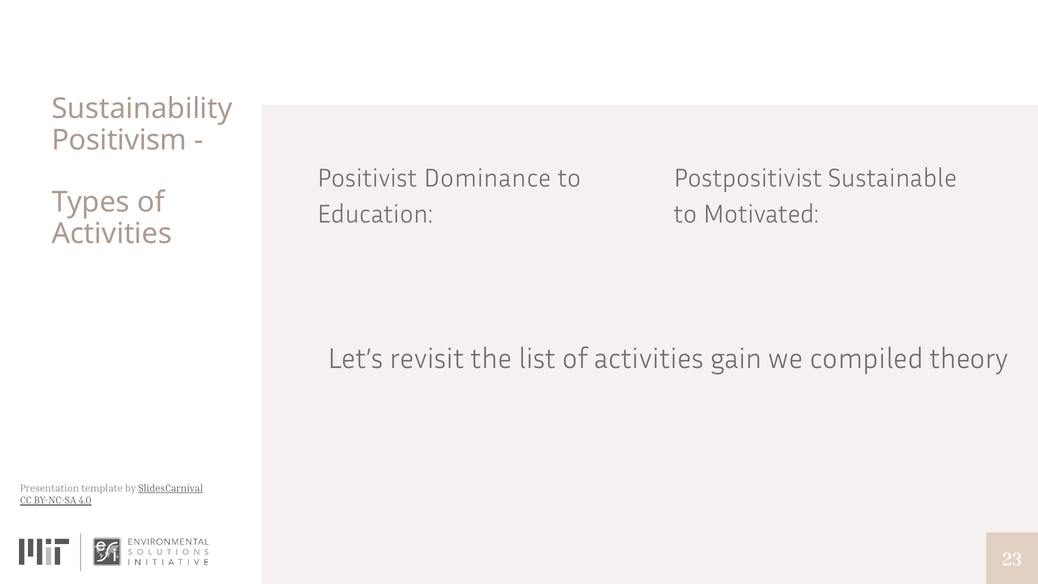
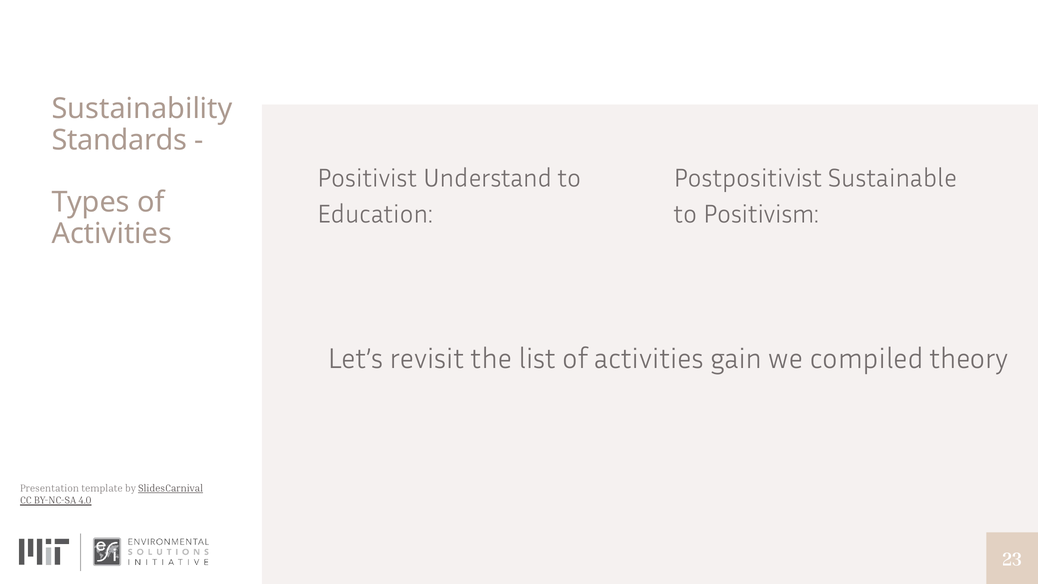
Positivism: Positivism -> Standards
Dominance: Dominance -> Understand
Motivated: Motivated -> Positivism
